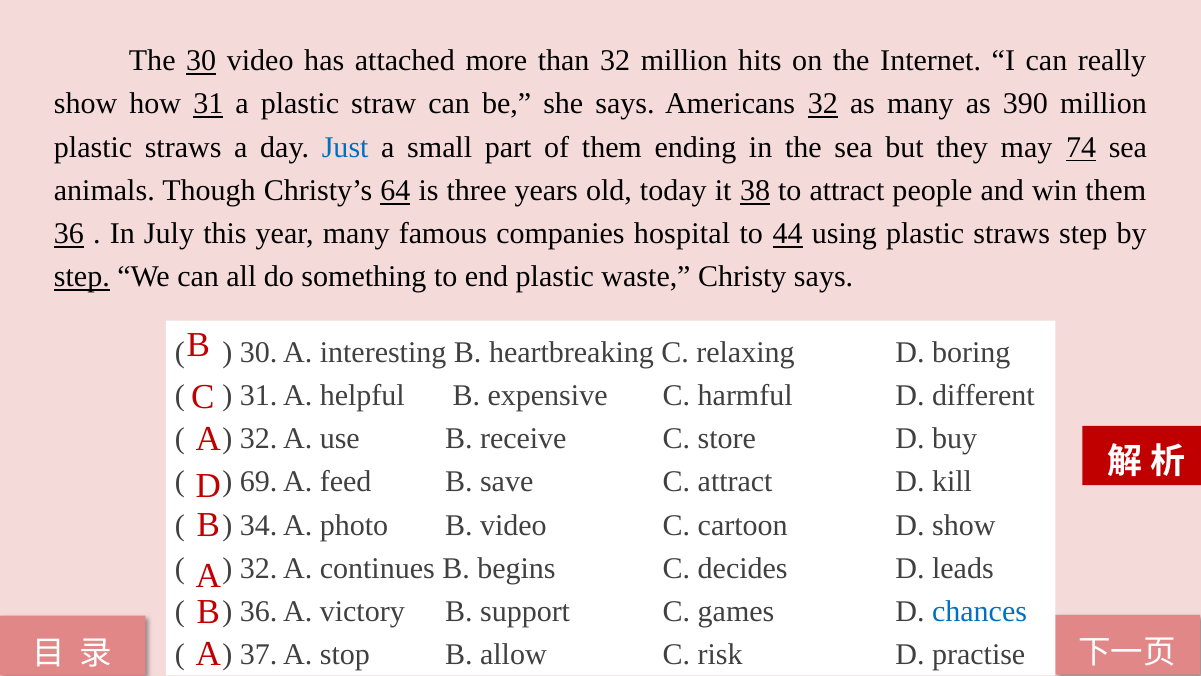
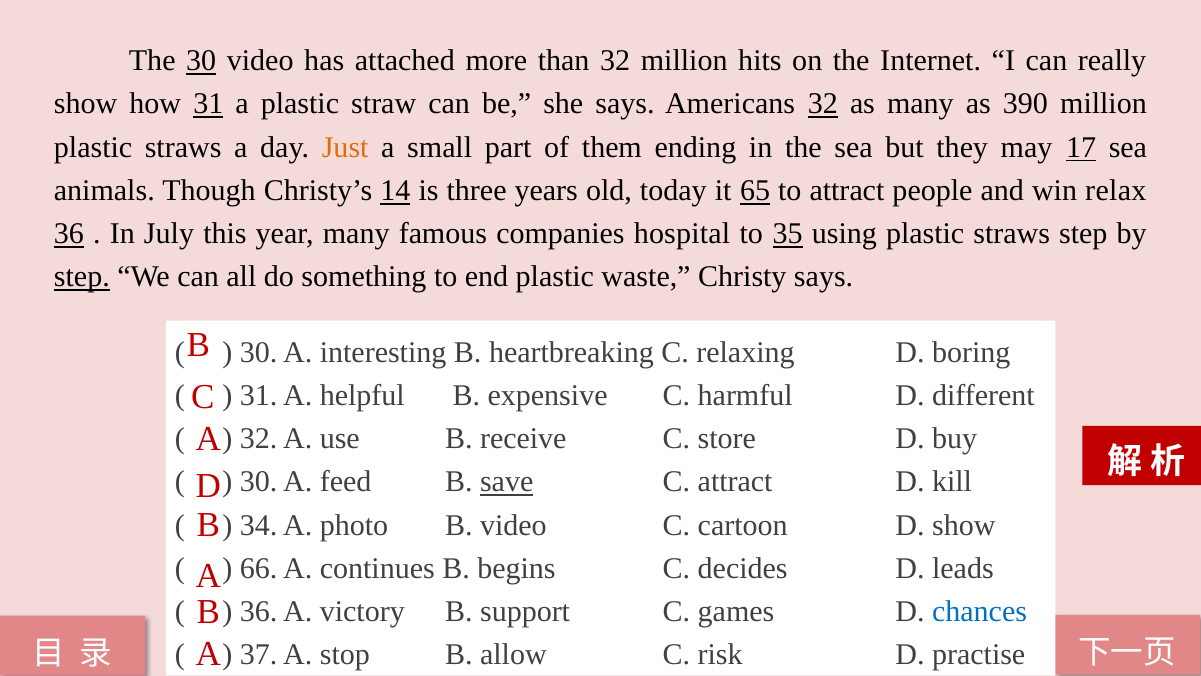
Just colour: blue -> orange
74: 74 -> 17
64: 64 -> 14
38: 38 -> 65
win them: them -> relax
44: 44 -> 35
69 at (259, 482): 69 -> 30
save underline: none -> present
32 at (259, 568): 32 -> 66
